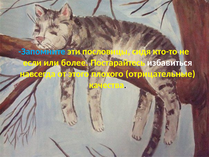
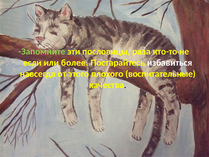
Запомните colour: light blue -> light green
сидя: сидя -> раза
отрицательные: отрицательные -> воспитательные
